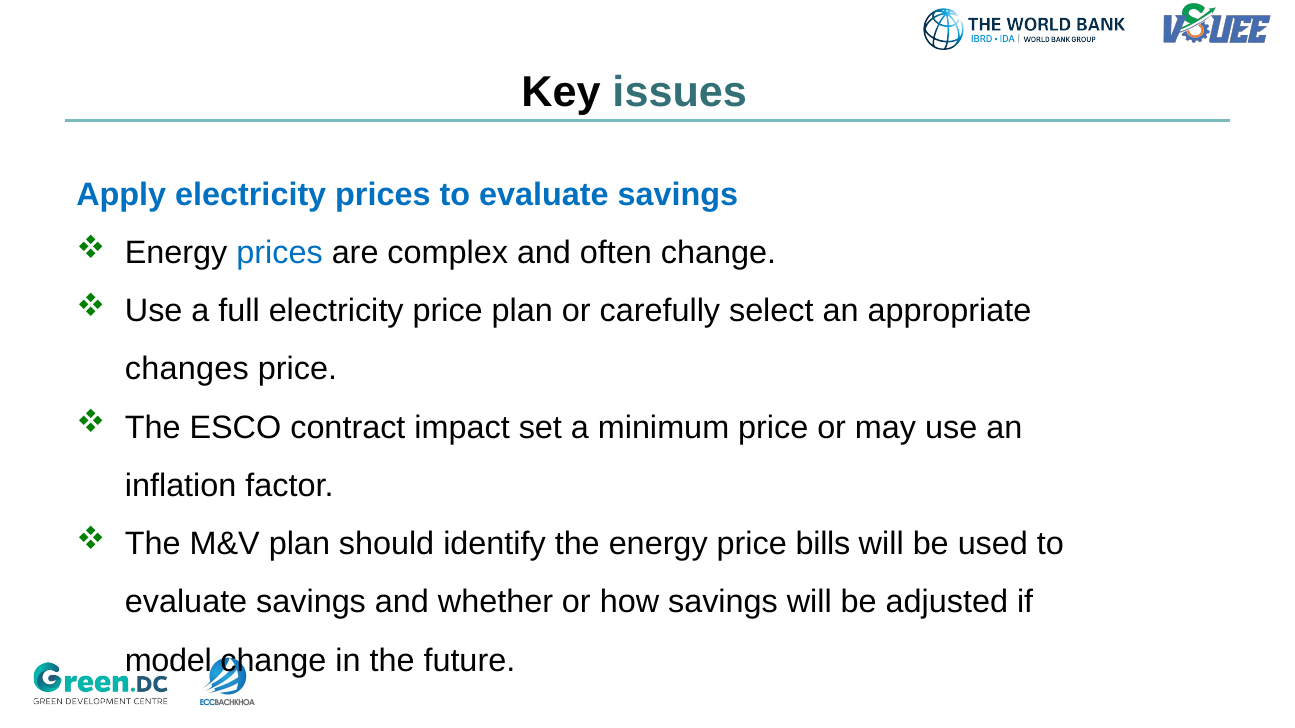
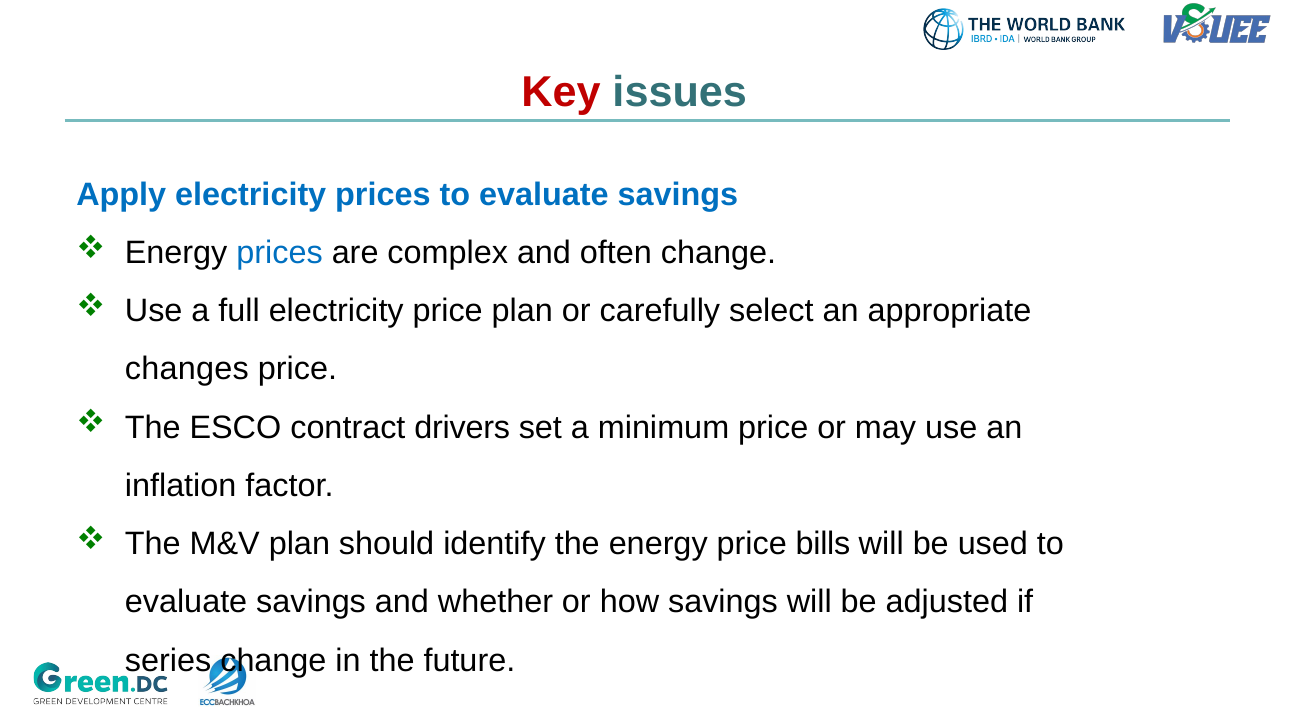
Key colour: black -> red
impact: impact -> drivers
model: model -> series
